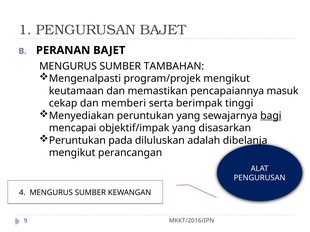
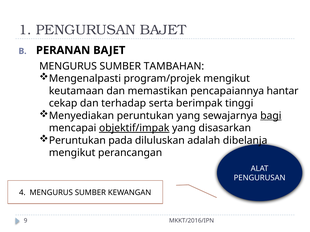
masuk: masuk -> hantar
memberi: memberi -> terhadap
objektif/impak underline: none -> present
